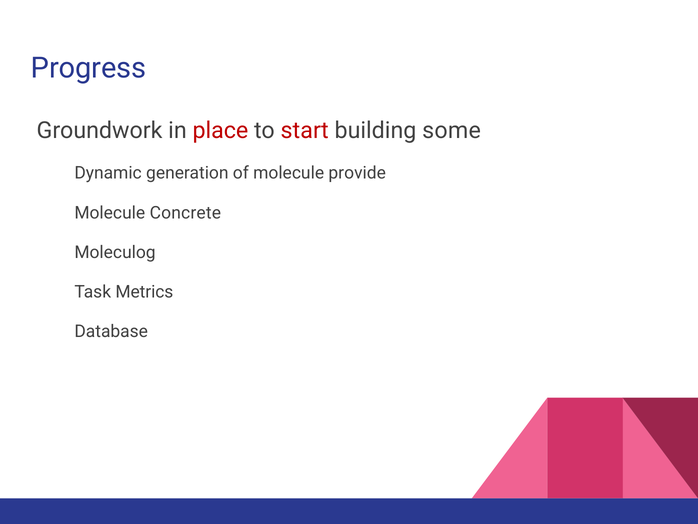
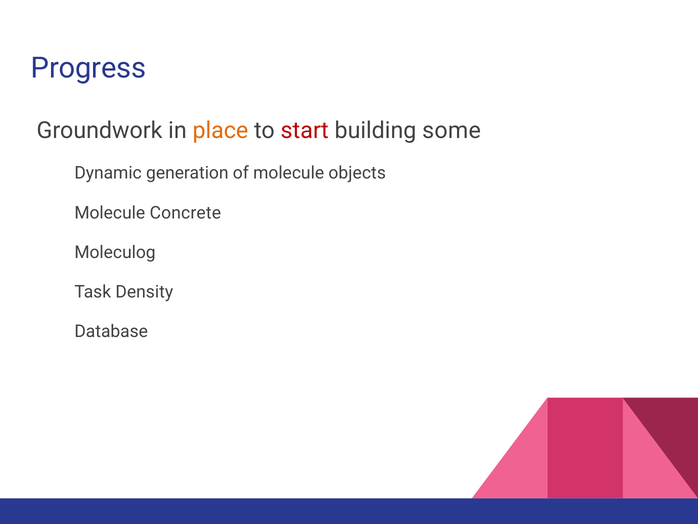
place colour: red -> orange
provide: provide -> objects
Metrics: Metrics -> Density
